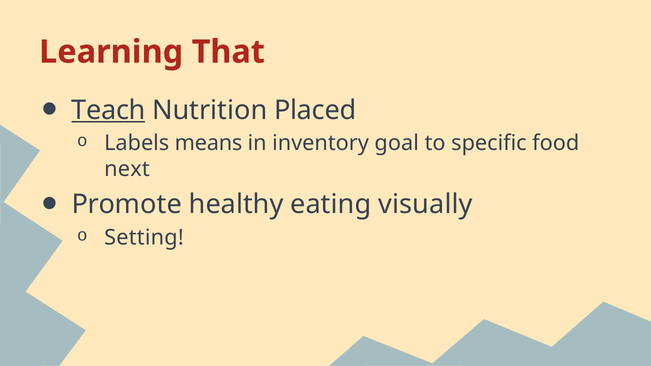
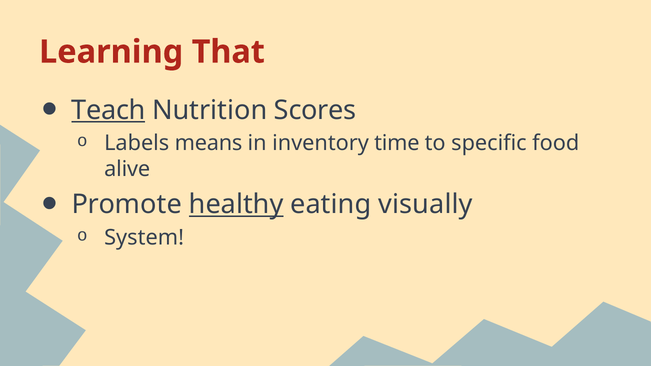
Placed: Placed -> Scores
goal: goal -> time
next: next -> alive
healthy underline: none -> present
Setting: Setting -> System
